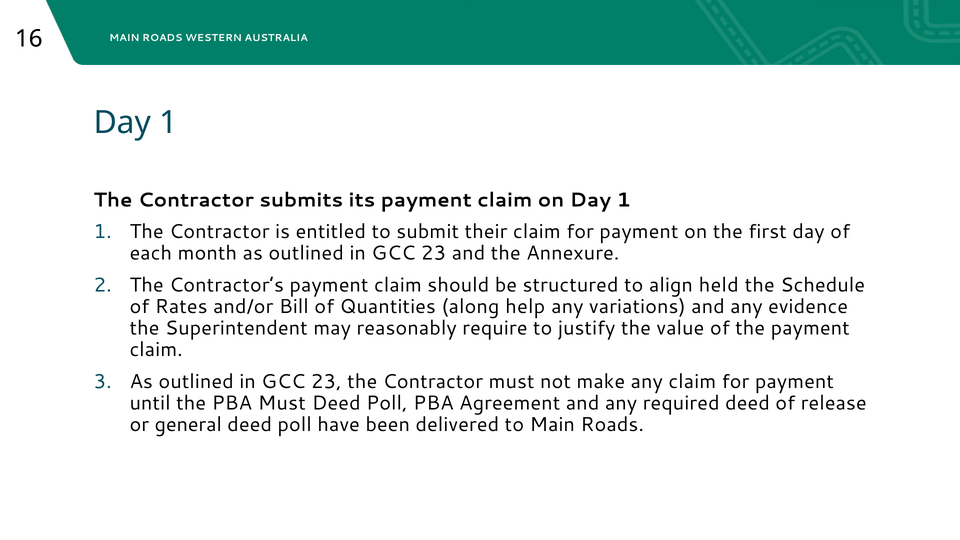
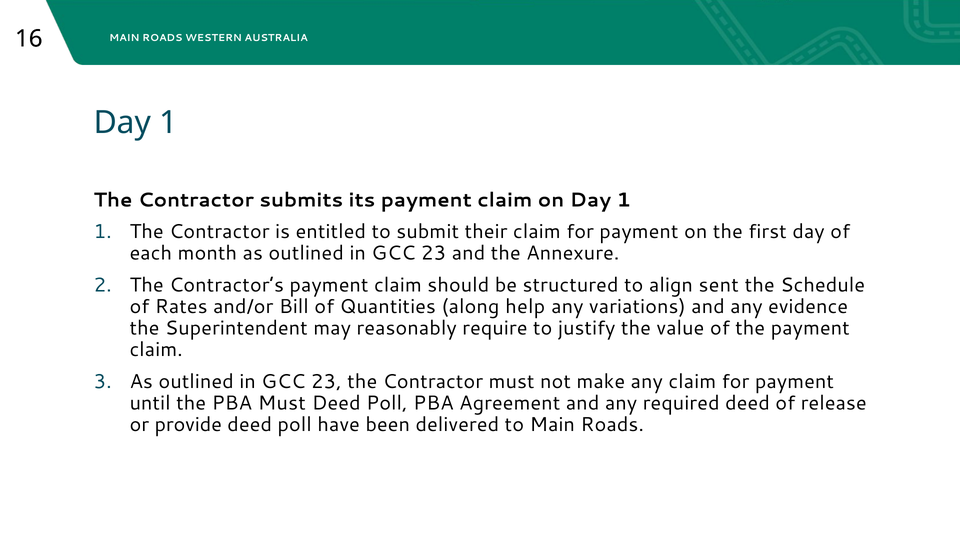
held: held -> sent
general: general -> provide
